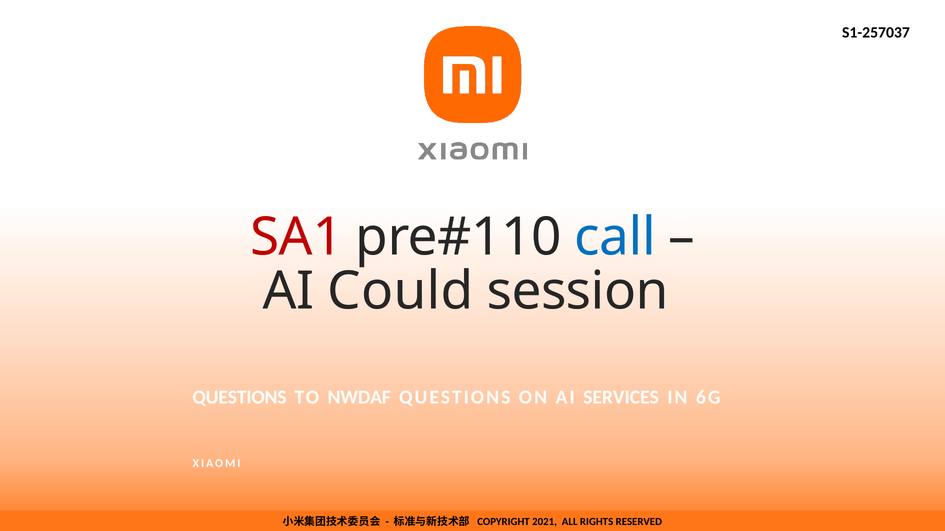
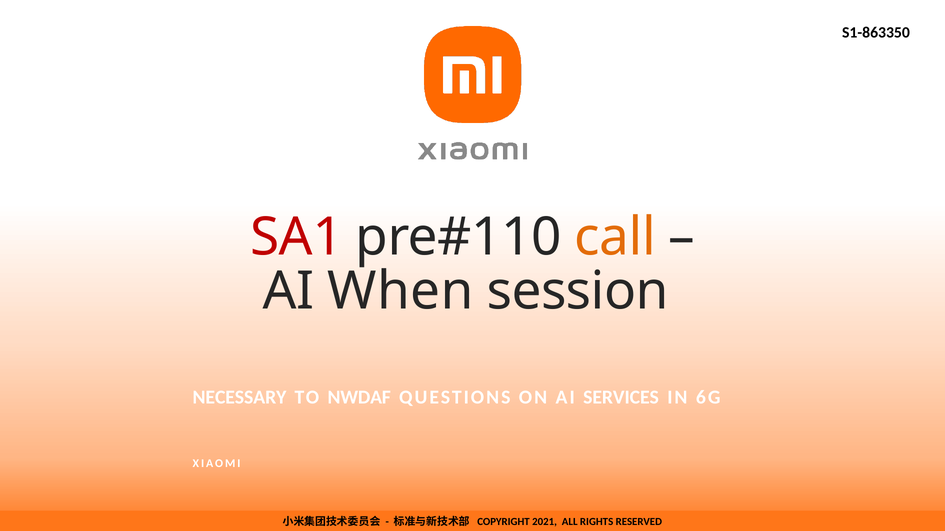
S1-257037: S1-257037 -> S1-863350
call colour: blue -> orange
Could: Could -> When
QUESTIONS at (240, 398): QUESTIONS -> NECESSARY
